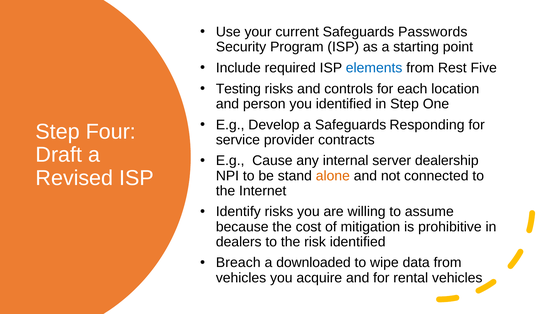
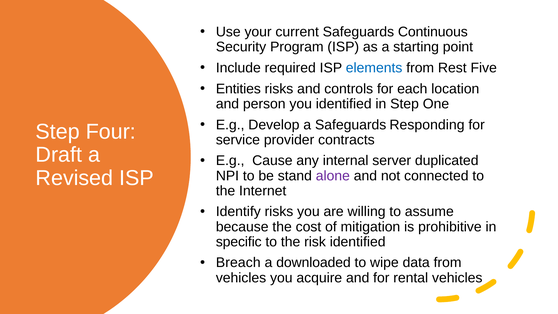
Passwords: Passwords -> Continuous
Testing: Testing -> Entities
dealership: dealership -> duplicated
alone colour: orange -> purple
dealers: dealers -> specific
